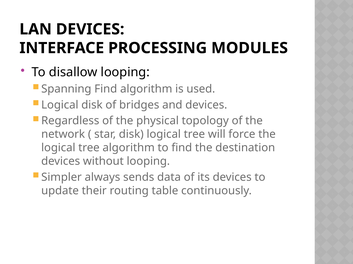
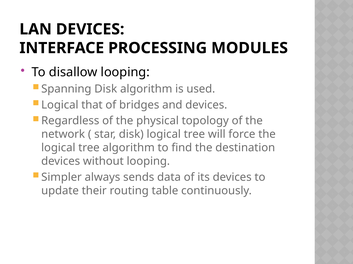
Spanning Find: Find -> Disk
Logical disk: disk -> that
